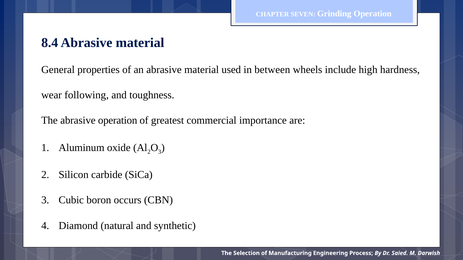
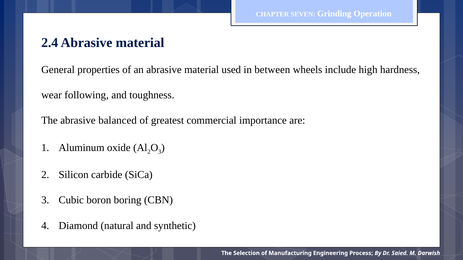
8.4: 8.4 -> 2.4
abrasive operation: operation -> balanced
occurs: occurs -> boring
